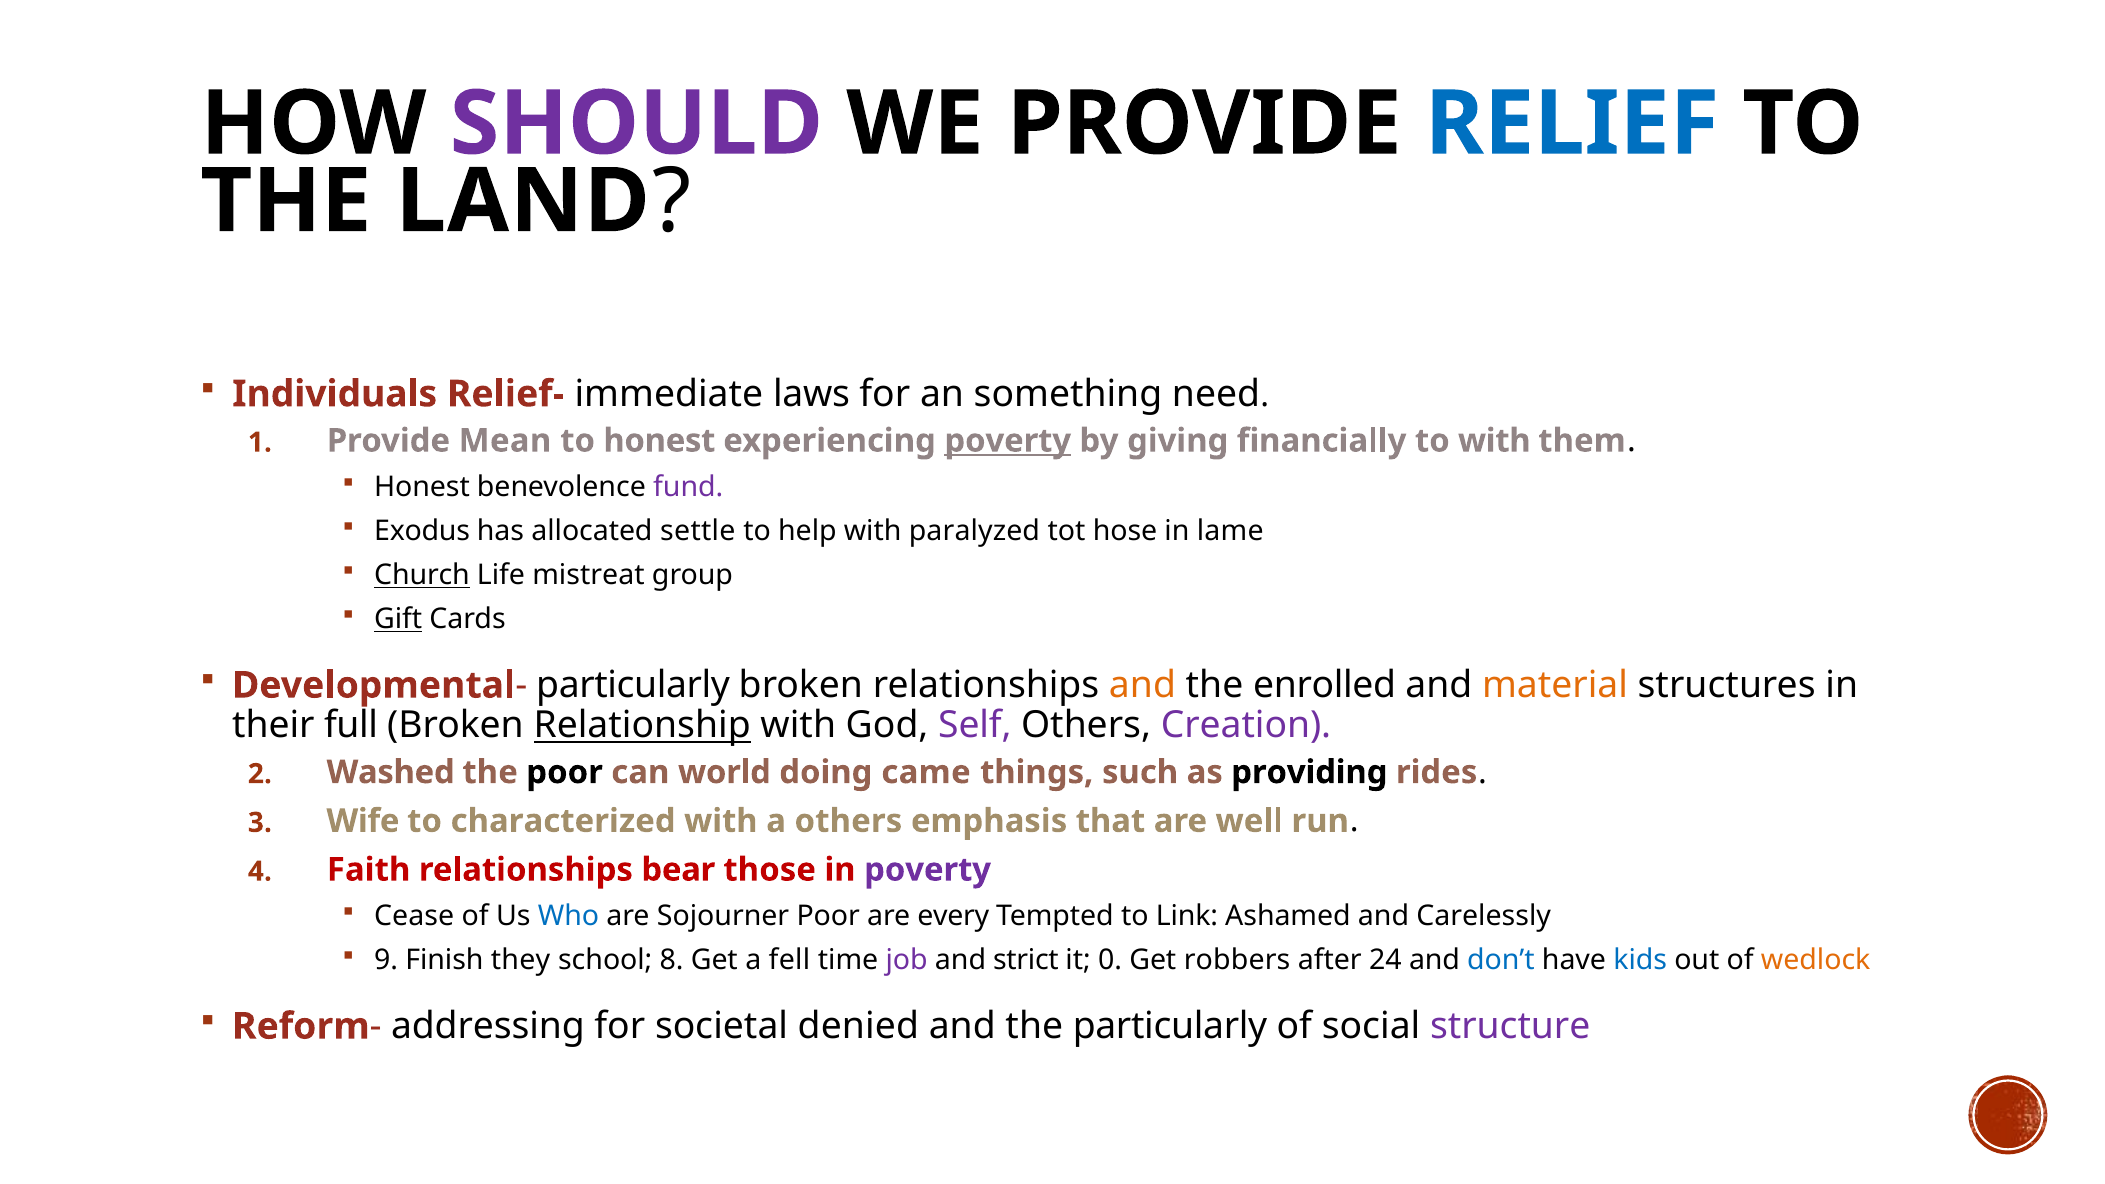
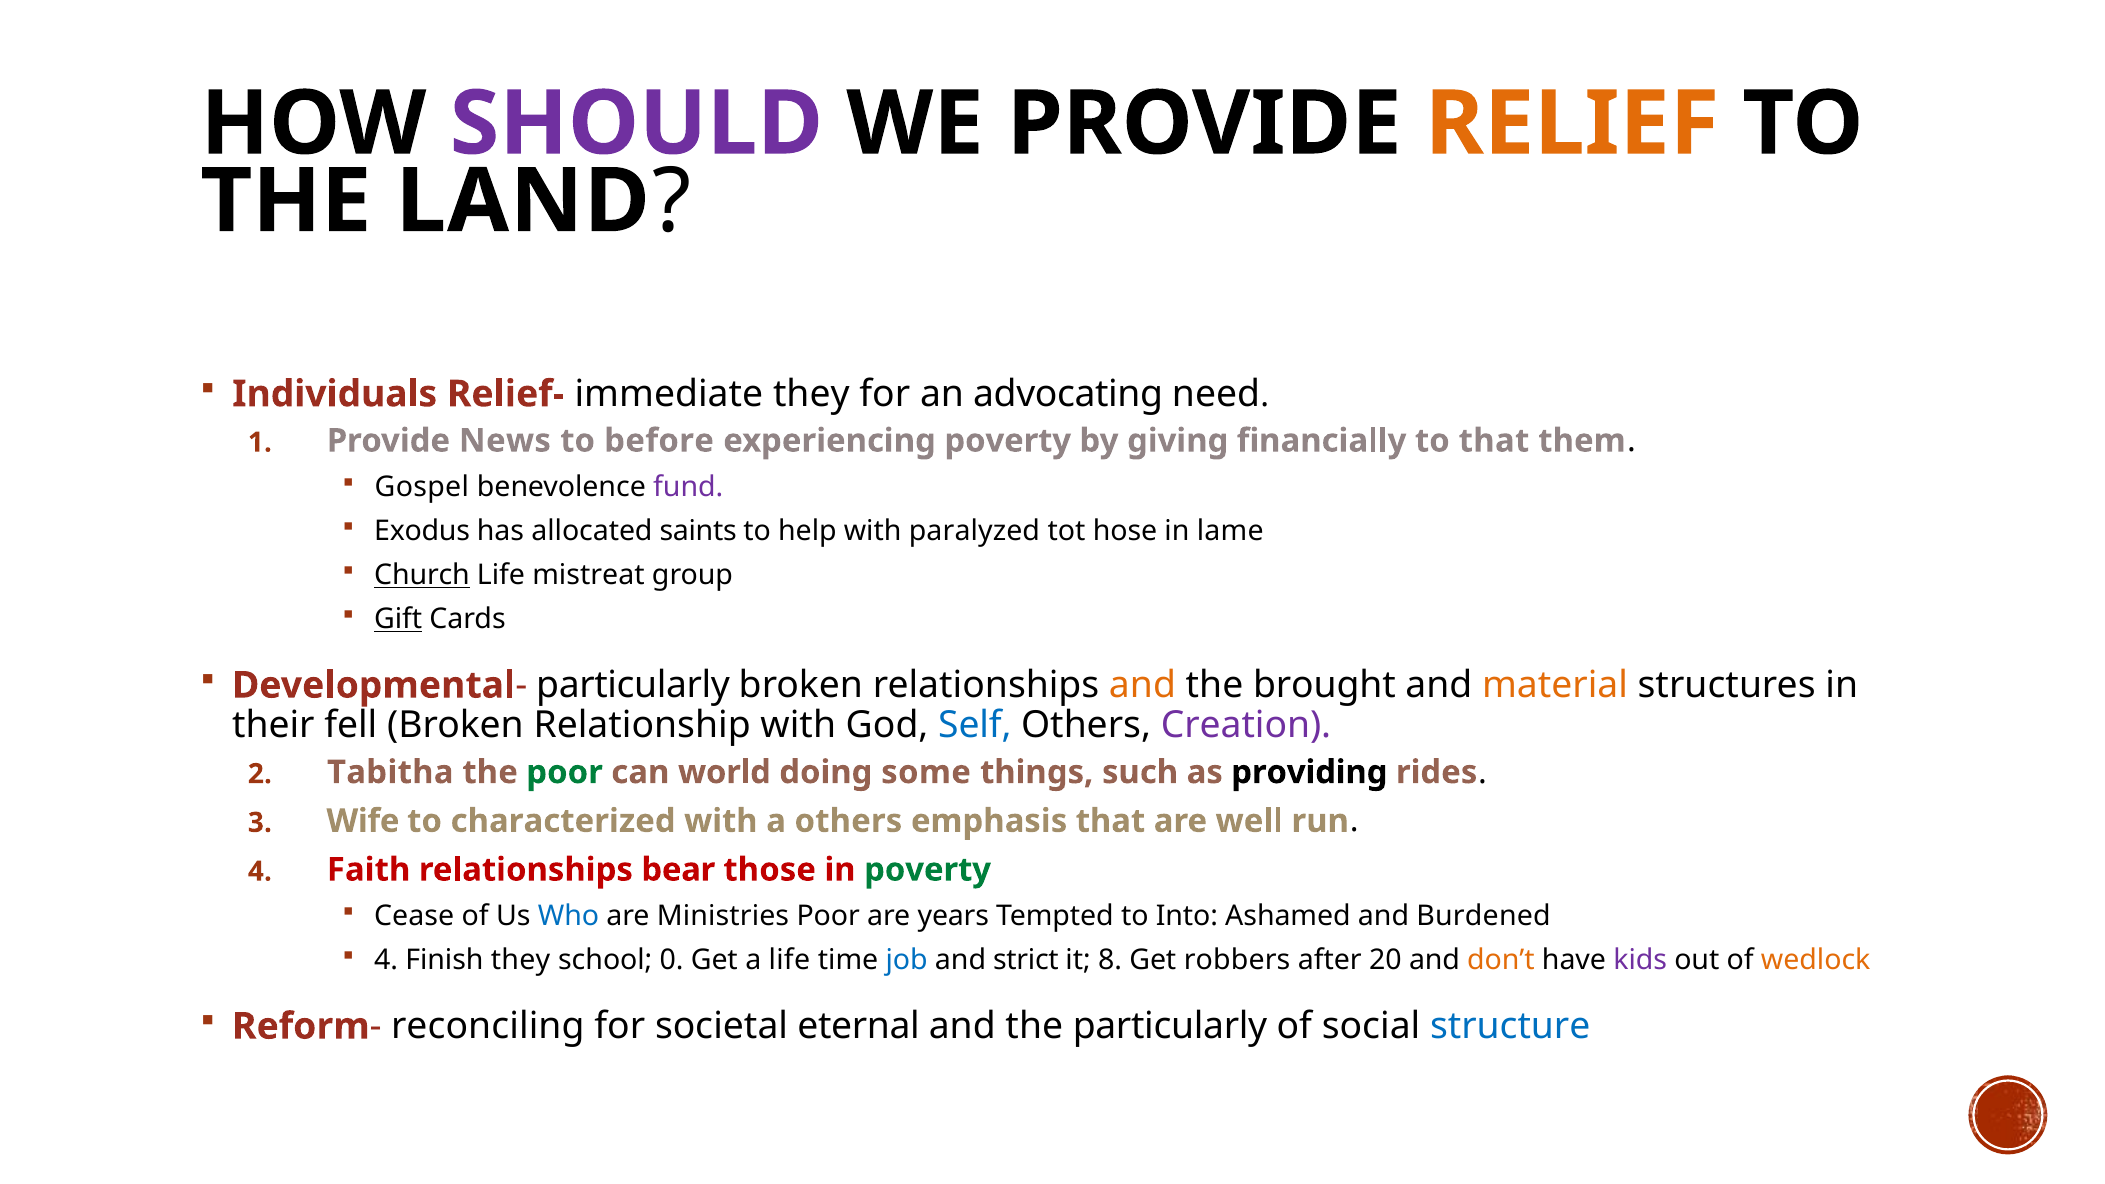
RELIEF colour: blue -> orange
immediate laws: laws -> they
something: something -> advocating
Mean: Mean -> News
to honest: honest -> before
poverty at (1008, 441) underline: present -> none
to with: with -> that
Honest at (422, 487): Honest -> Gospel
settle: settle -> saints
enrolled: enrolled -> brought
full: full -> fell
Relationship underline: present -> none
Self colour: purple -> blue
Washed: Washed -> Tabitha
poor at (565, 772) colour: black -> green
came: came -> some
poverty at (928, 870) colour: purple -> green
Sojourner: Sojourner -> Ministries
every: every -> years
Link: Link -> Into
Carelessly: Carelessly -> Burdened
9 at (386, 960): 9 -> 4
8: 8 -> 0
a fell: fell -> life
job colour: purple -> blue
0: 0 -> 8
24: 24 -> 20
don’t colour: blue -> orange
kids colour: blue -> purple
addressing: addressing -> reconciling
denied: denied -> eternal
structure colour: purple -> blue
